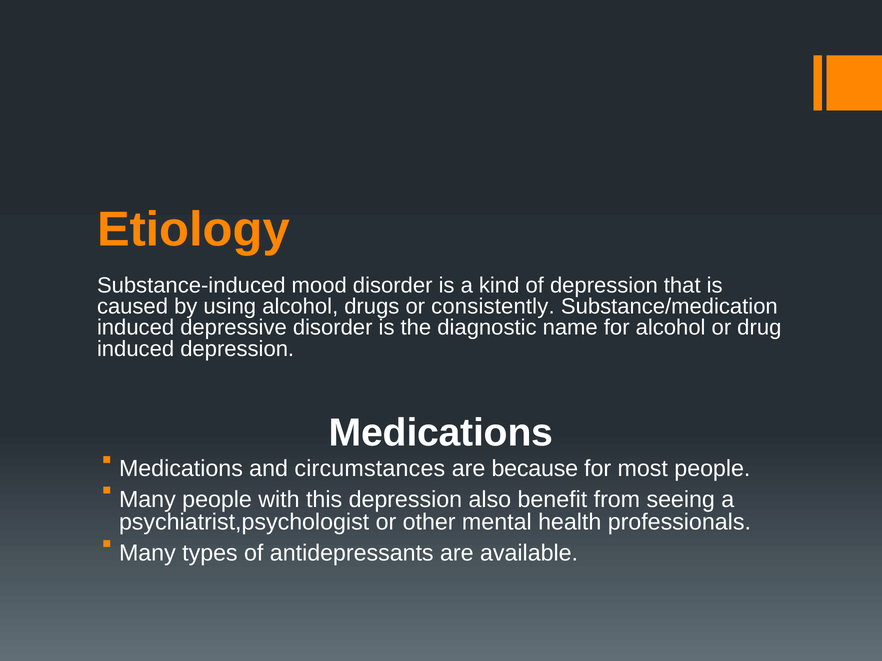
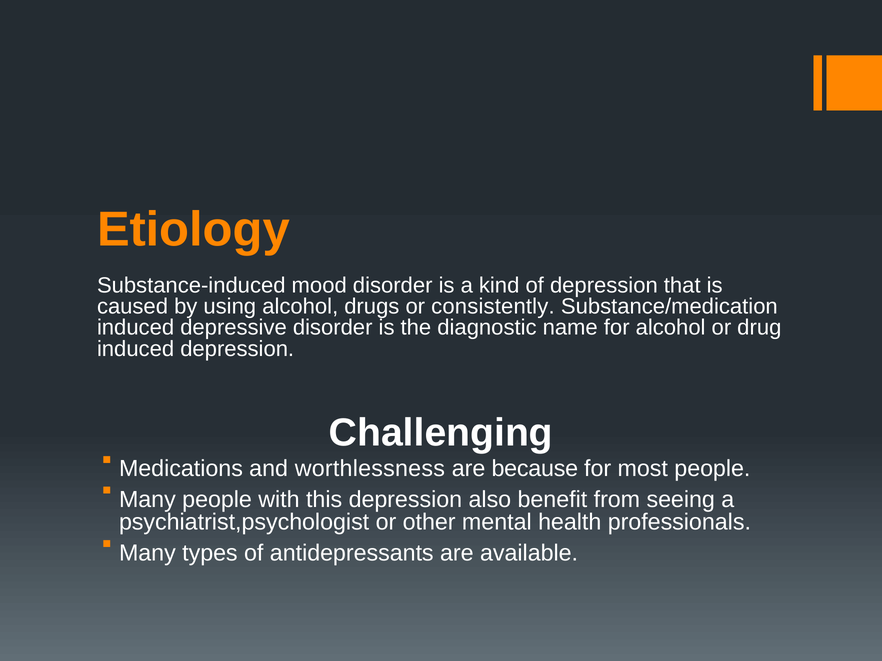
Medications at (441, 433): Medications -> Challenging
circumstances: circumstances -> worthlessness
